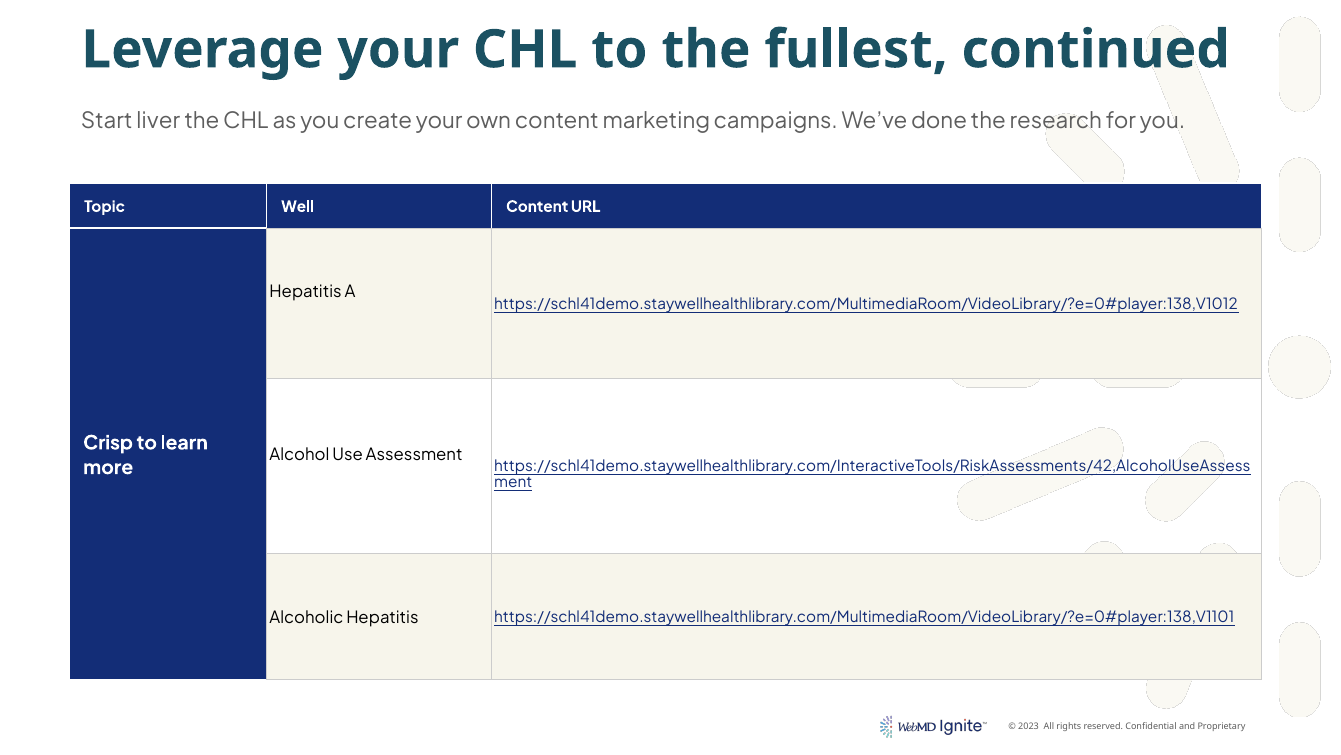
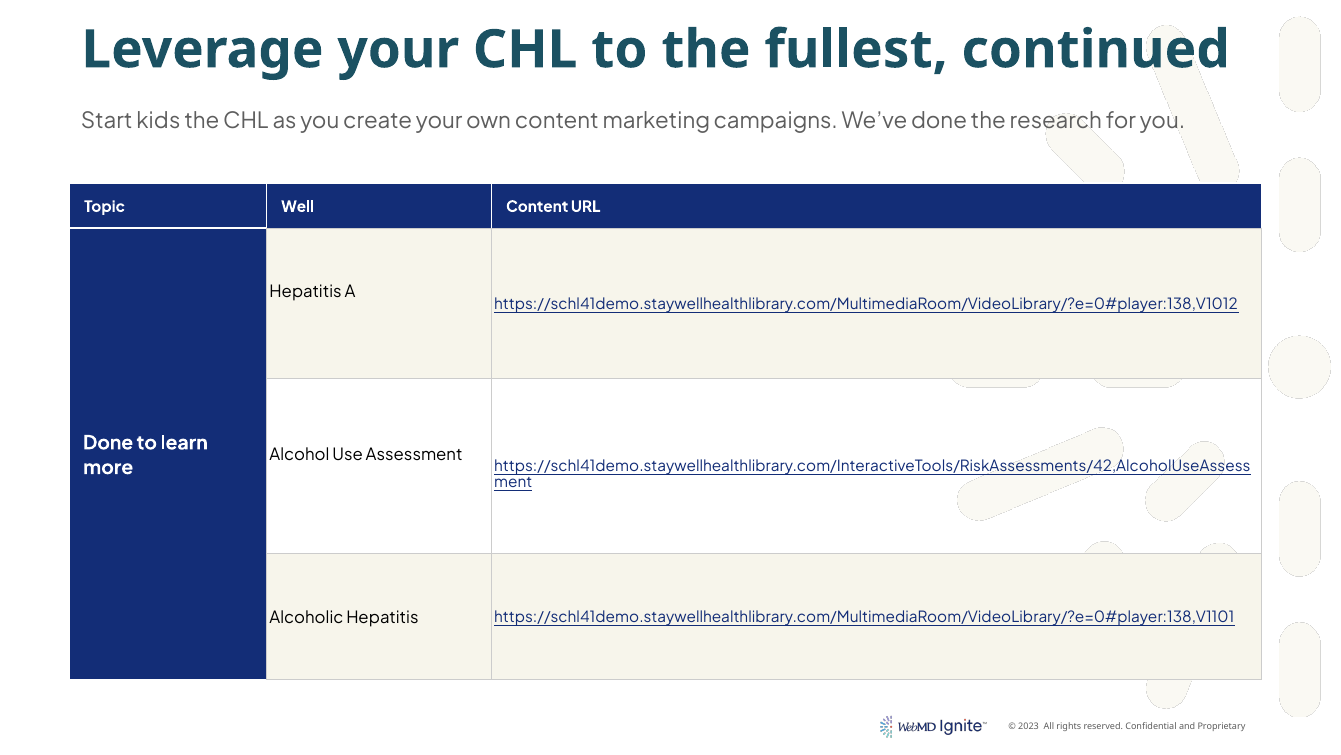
liver: liver -> kids
Crisp at (108, 443): Crisp -> Done
